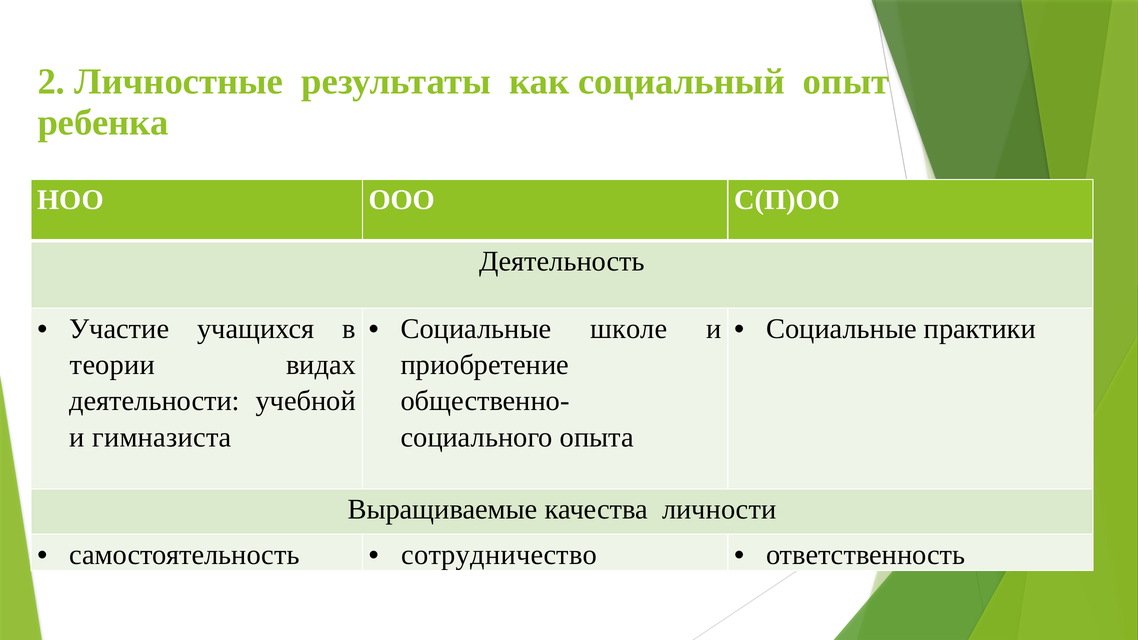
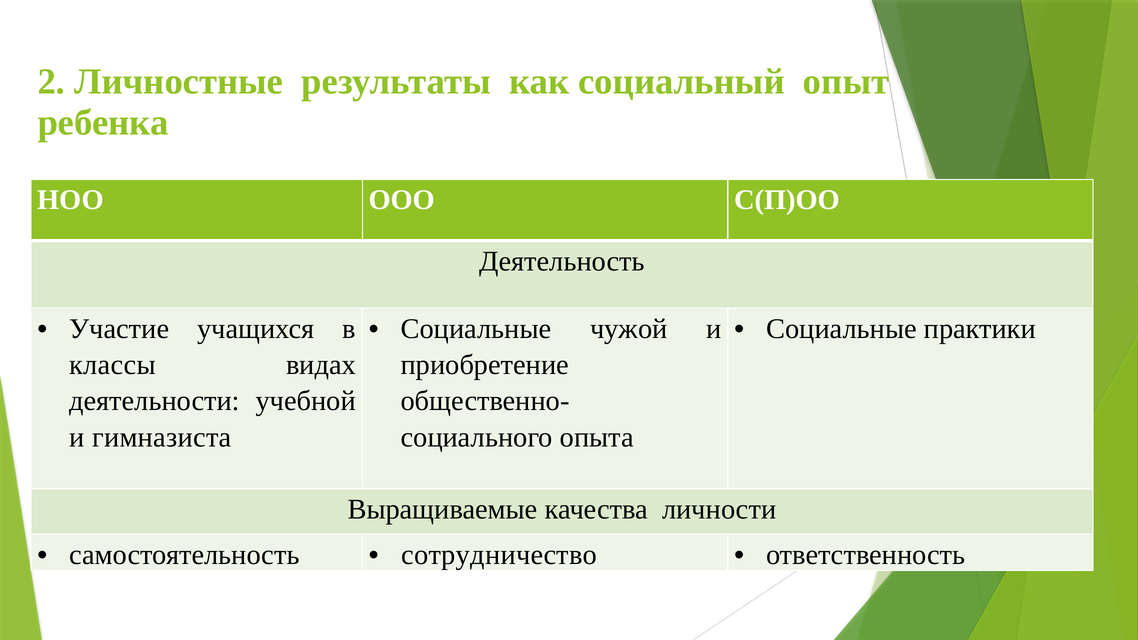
школе: школе -> чужой
теории: теории -> классы
